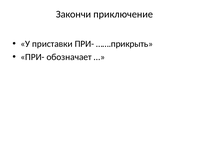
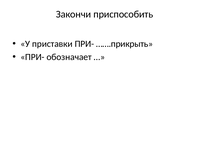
приключение: приключение -> приспособить
